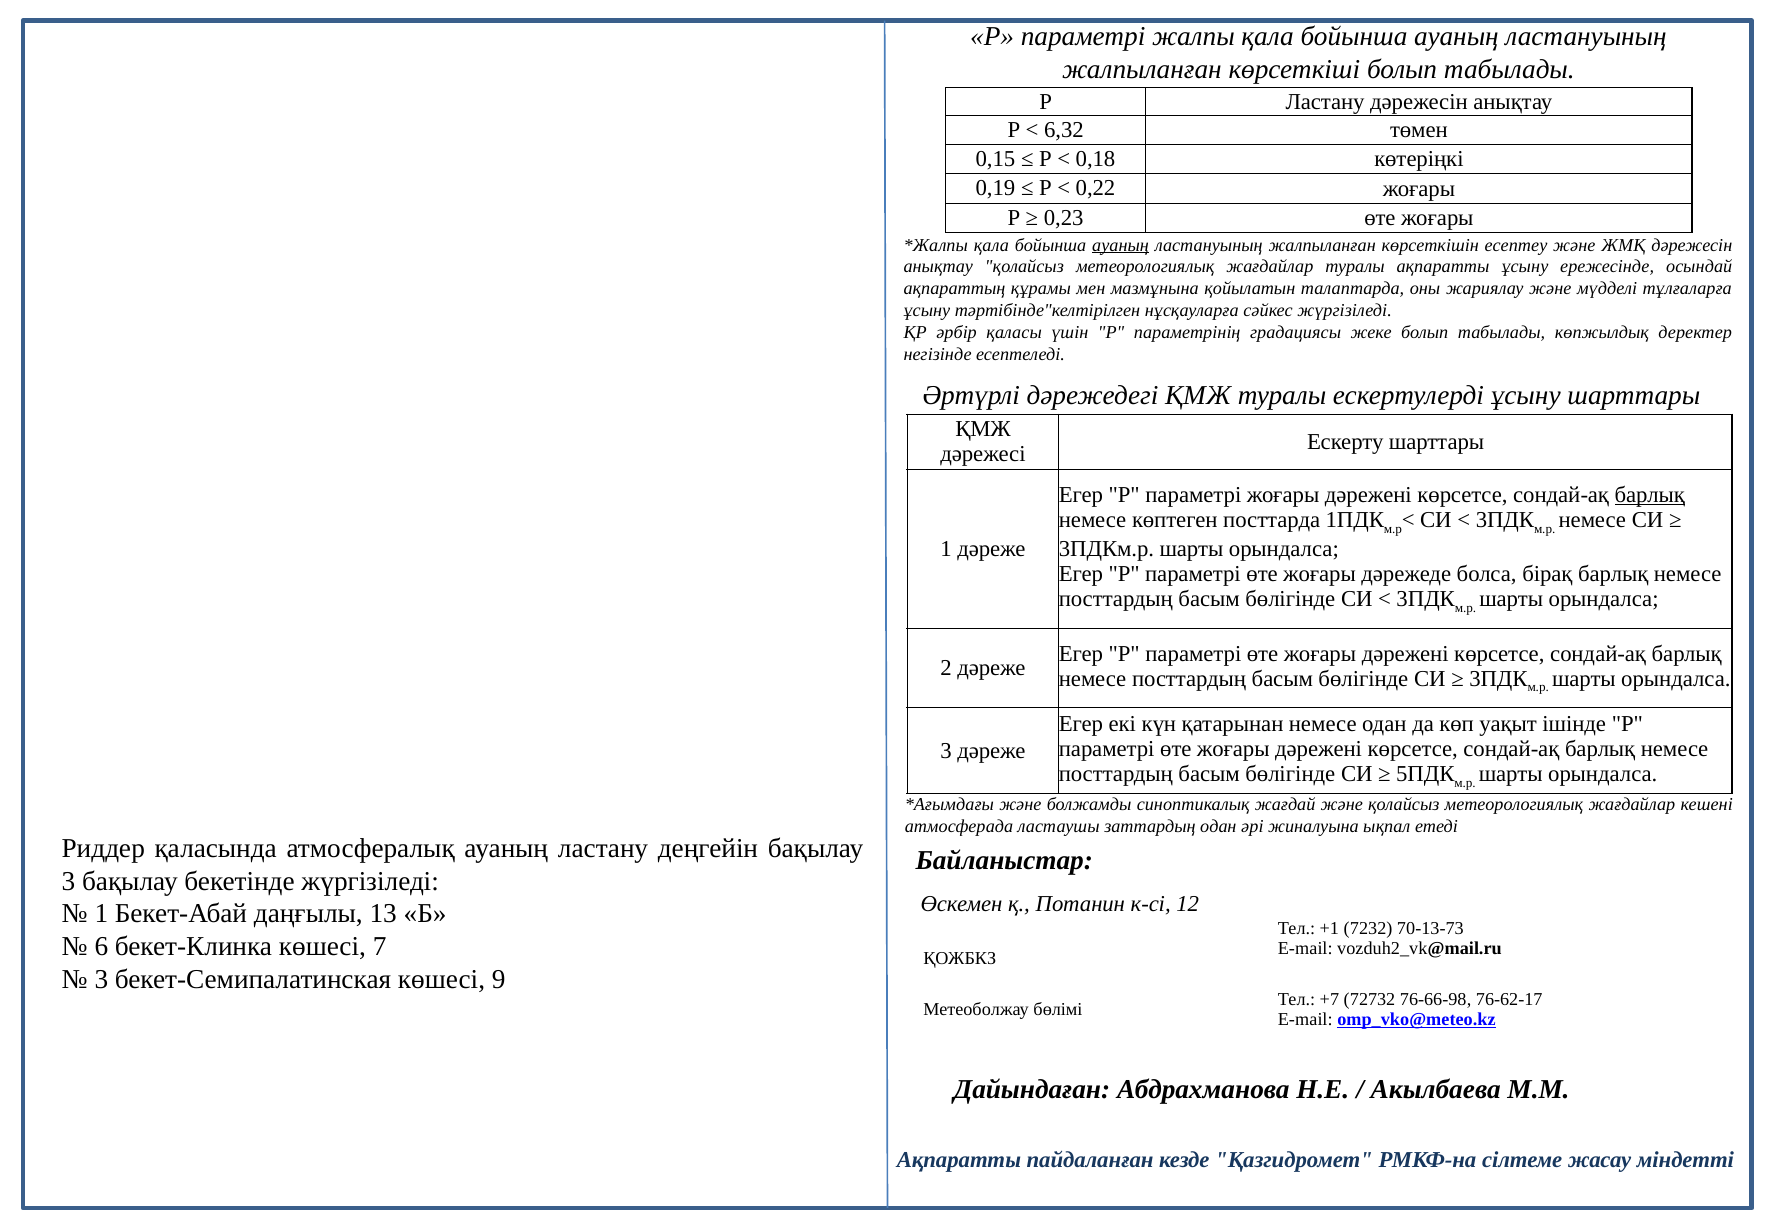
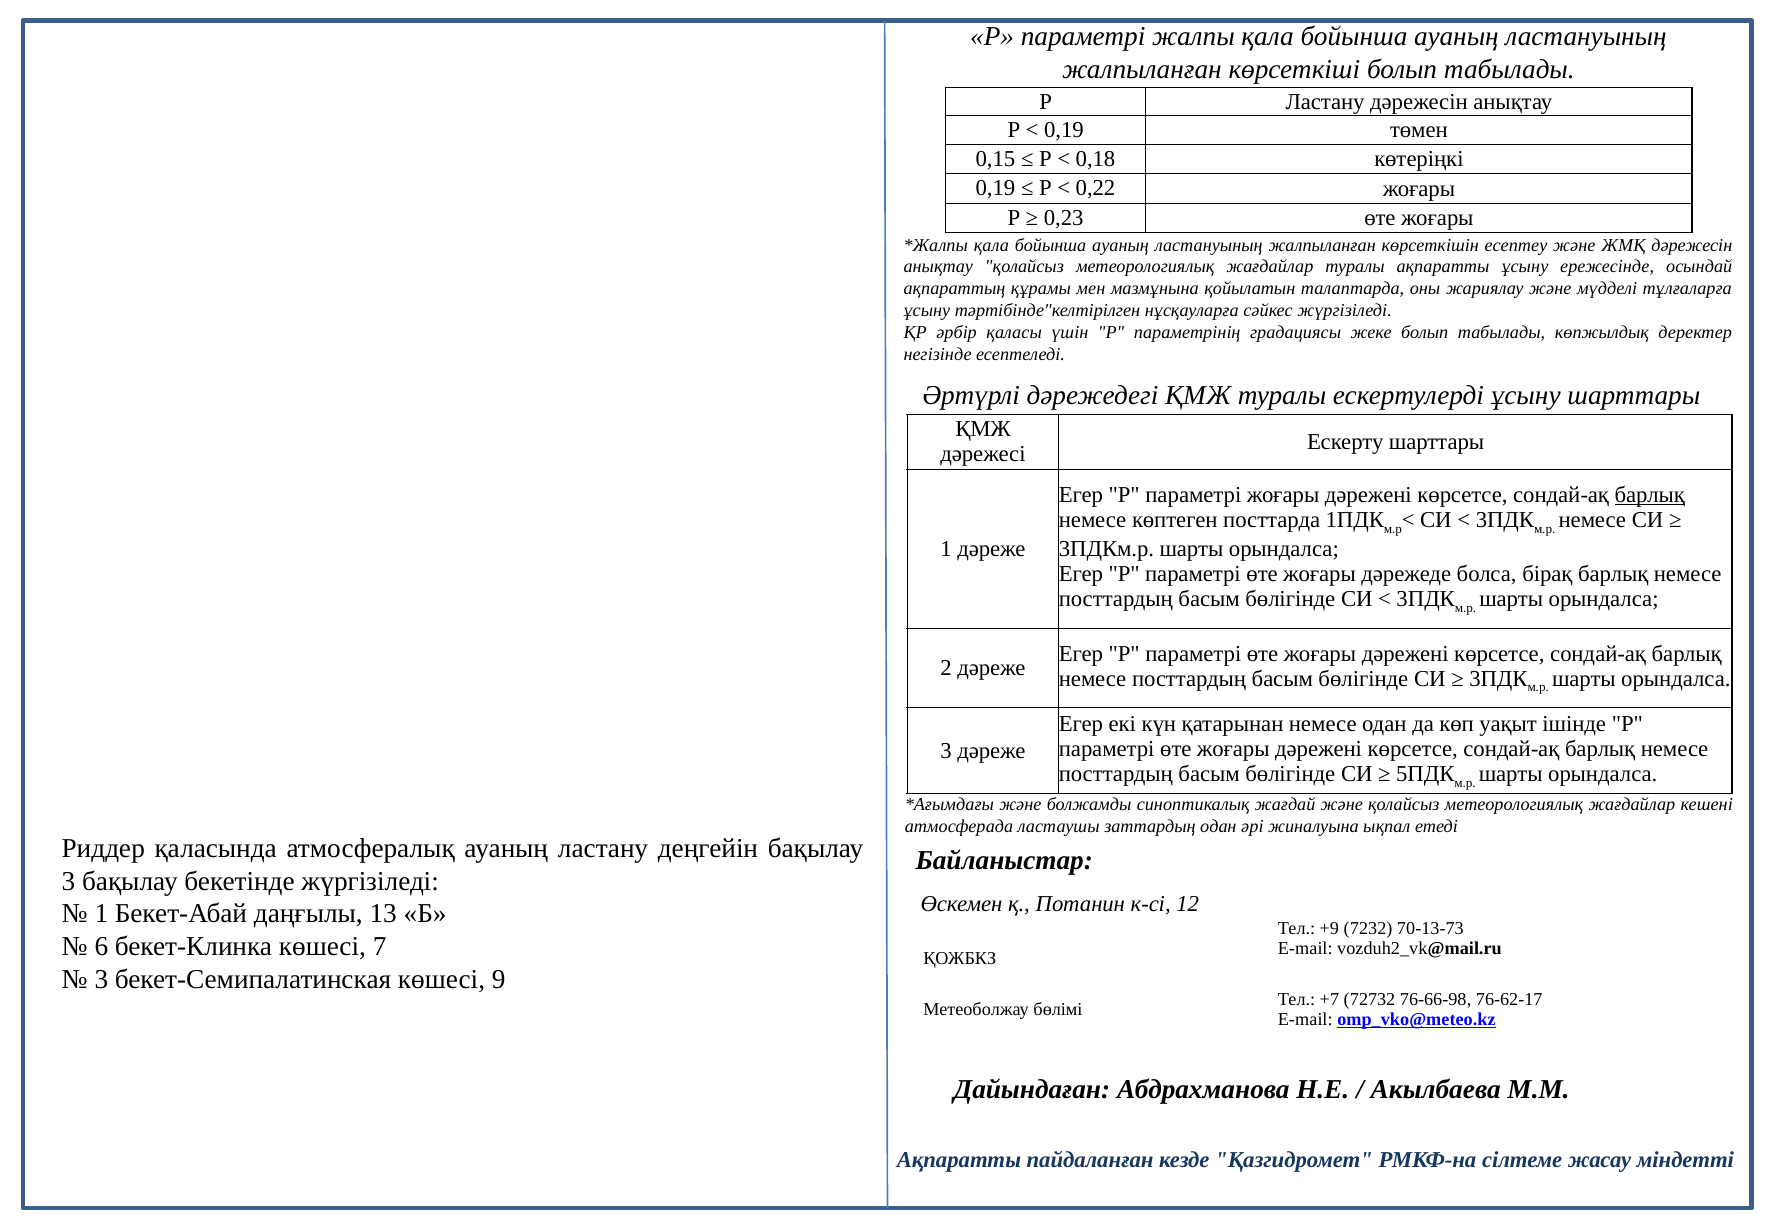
6,32 at (1064, 130): 6,32 -> 0,19
ауаның at (1121, 245) underline: present -> none
+1: +1 -> +9
